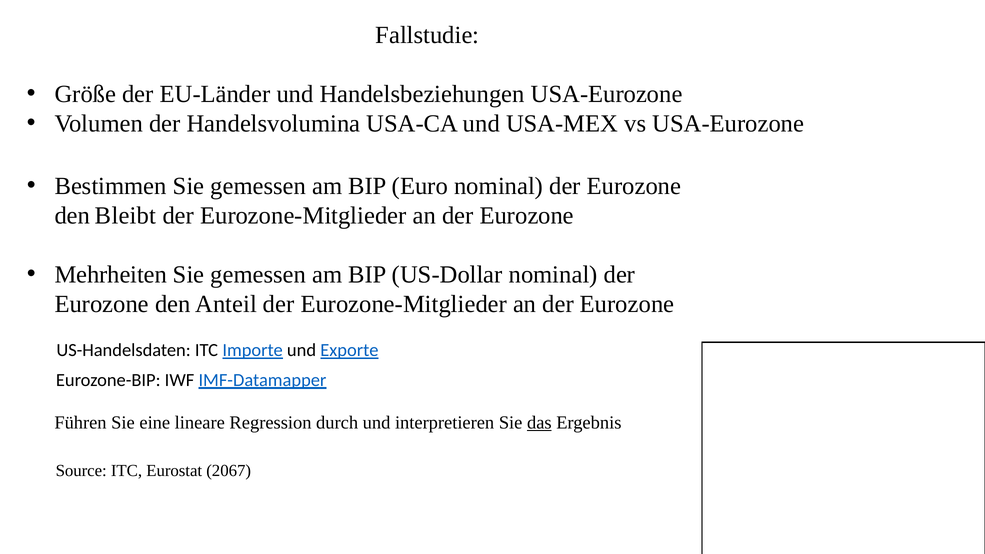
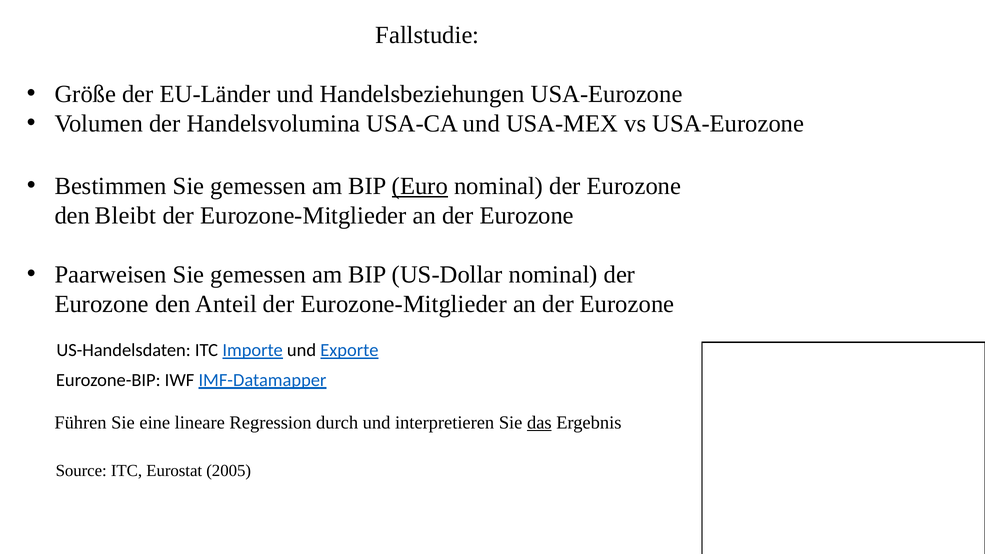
Euro underline: none -> present
Mehrheiten: Mehrheiten -> Paarweisen
2067: 2067 -> 2005
